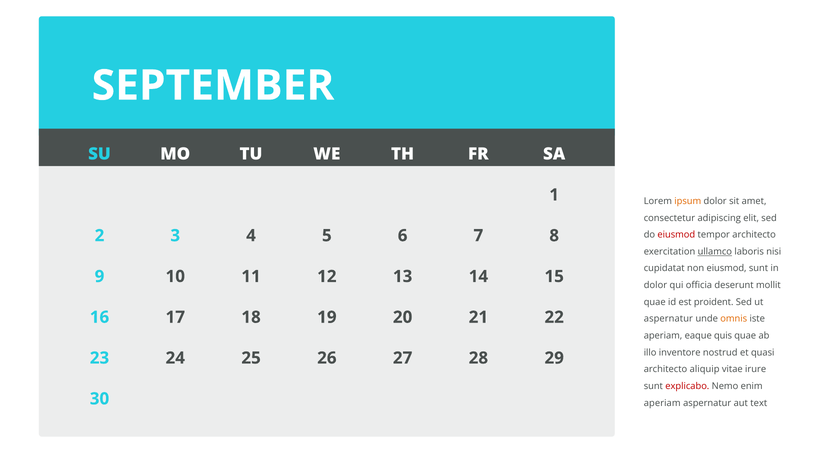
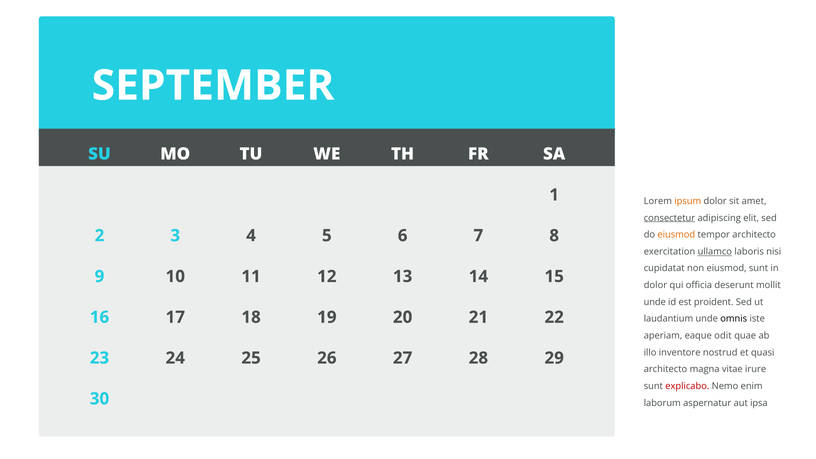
consectetur underline: none -> present
eiusmod at (676, 235) colour: red -> orange
quae at (655, 302): quae -> unde
aspernatur at (668, 319): aspernatur -> laudantium
omnis colour: orange -> black
quis: quis -> odit
aliquip: aliquip -> magna
aperiam at (662, 403): aperiam -> laborum
text: text -> ipsa
